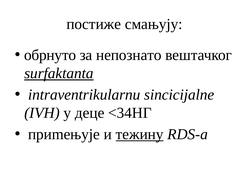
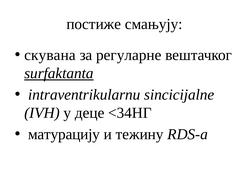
обрнуто: обрнуто -> скувана
непознато: непознато -> регуларне
приmeњуjе: приmeњуjе -> матурацију
тежину underline: present -> none
